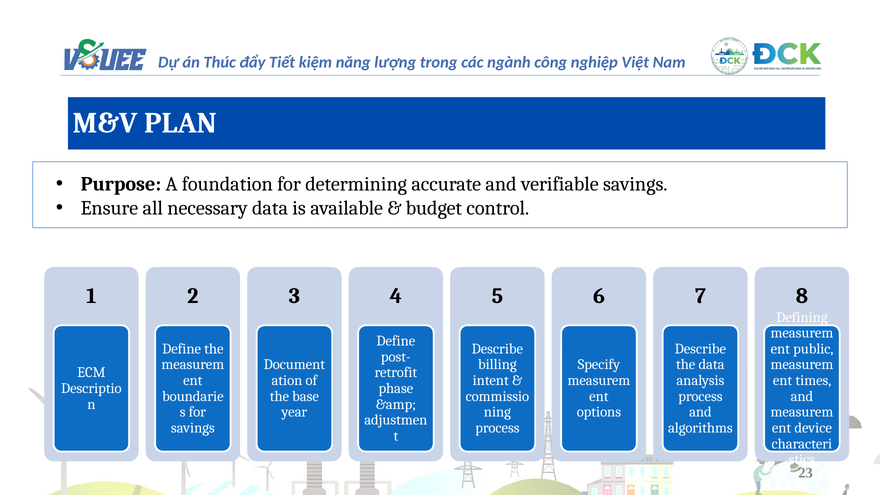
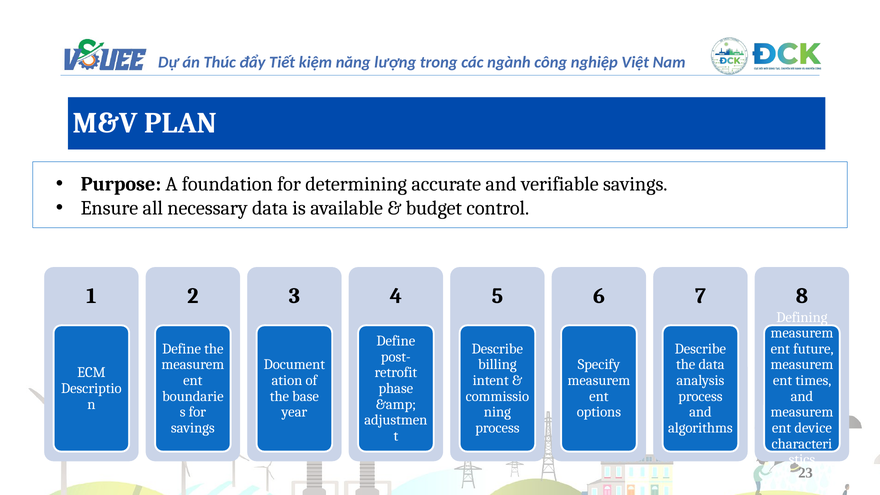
public: public -> future
